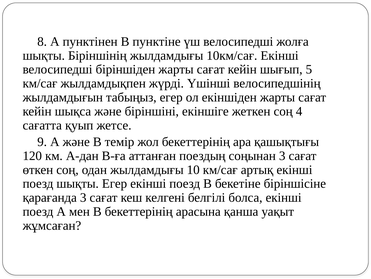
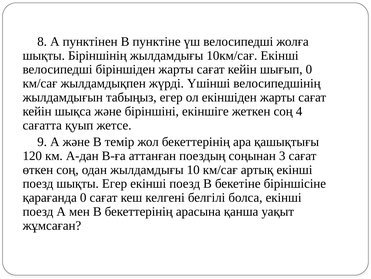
шығып 5: 5 -> 0
қарағанда 3: 3 -> 0
